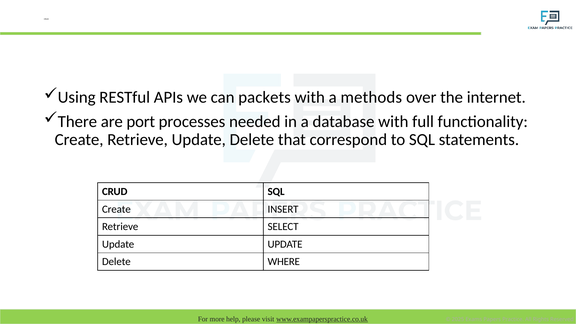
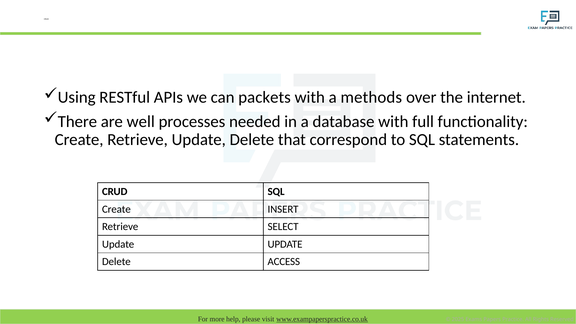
port: port -> well
WHERE: WHERE -> ACCESS
